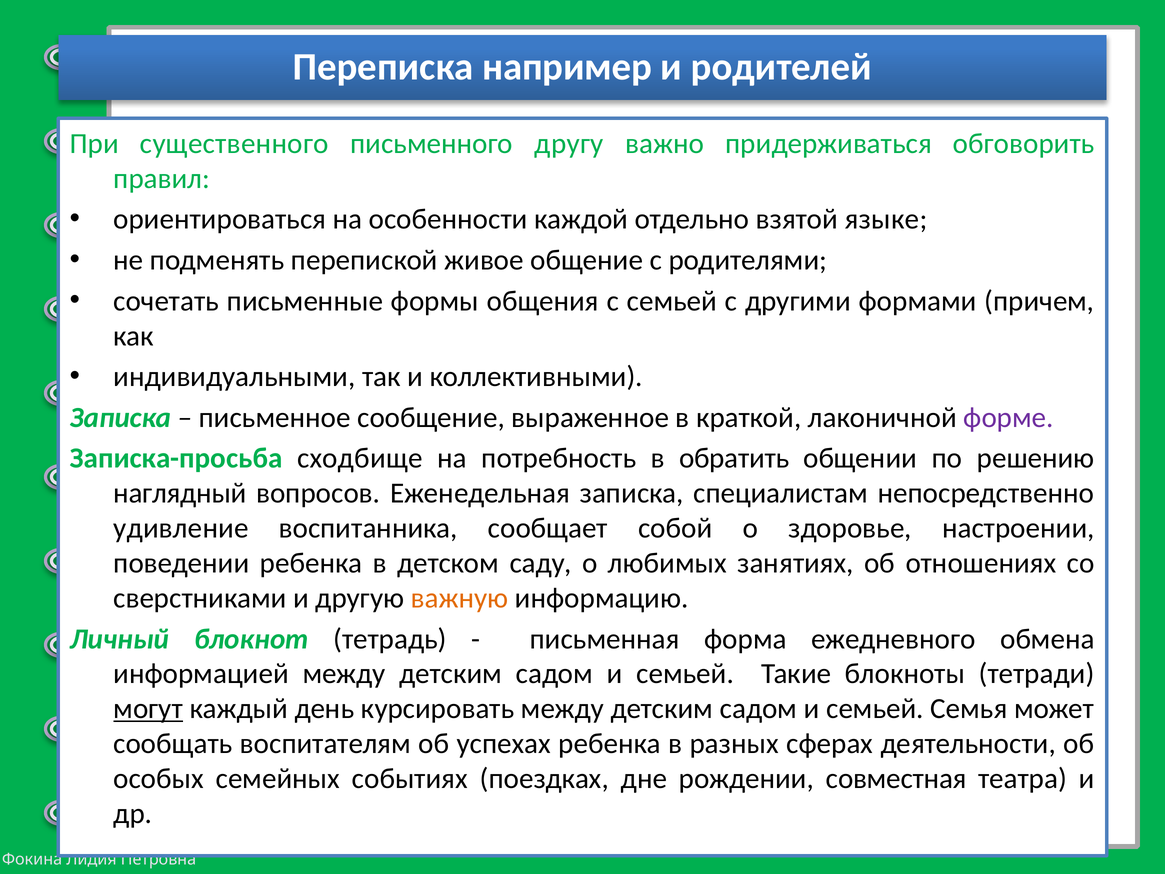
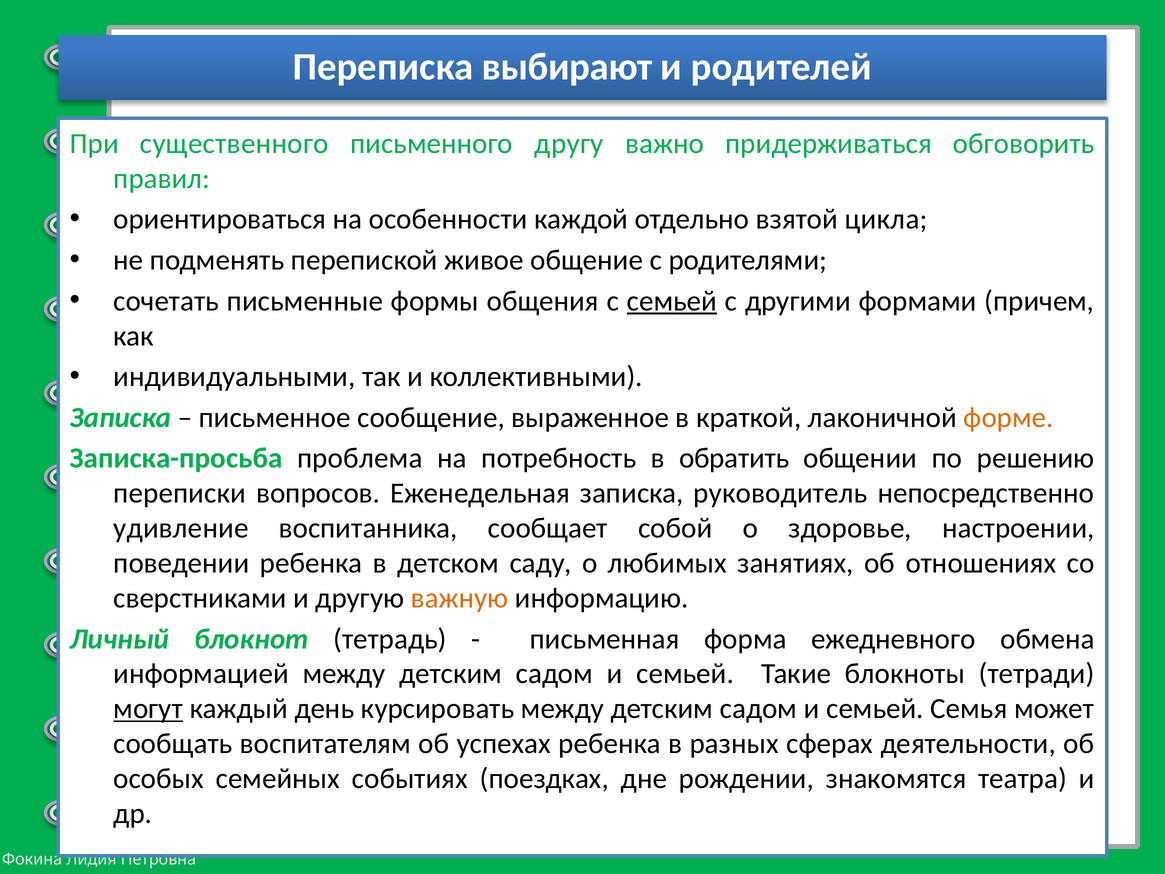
например: например -> выбирают
языке: языке -> цикла
семьей at (672, 301) underline: none -> present
форме colour: purple -> orange
сходбище: сходбище -> проблема
наглядный: наглядный -> переписки
специалистам: специалистам -> руководитель
совместная: совместная -> знакомятся
